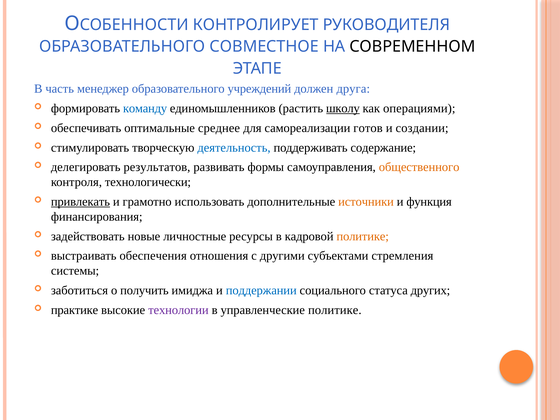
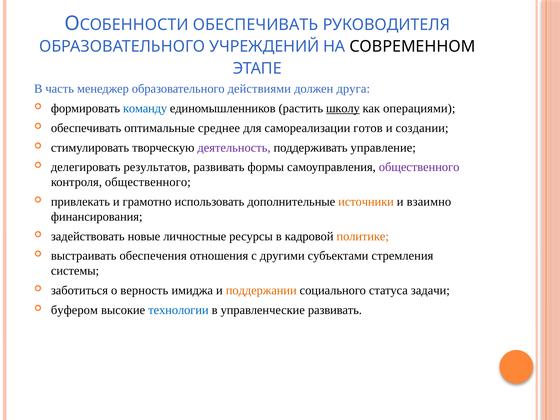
КОНТРОЛИРУЕТ at (256, 25): КОНТРОЛИРУЕТ -> ОБЕСПЕЧИВАТЬ
СОВМЕСТНОЕ: СОВМЕСТНОЕ -> УЧРЕЖДЕНИЙ
учреждений: учреждений -> действиями
деятельность colour: blue -> purple
содержание: содержание -> управление
общественного at (419, 167) colour: orange -> purple
контроля технологически: технологически -> общественного
привлекать underline: present -> none
функция: функция -> взаимно
получить: получить -> верность
поддержании colour: blue -> orange
других: других -> задачи
практике: практике -> буфером
технологии colour: purple -> blue
управленческие политике: политике -> развивать
